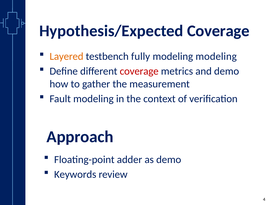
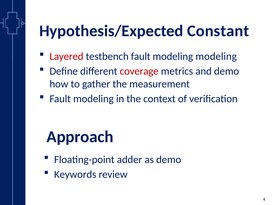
Hypothesis/Expected Coverage: Coverage -> Constant
Layered colour: orange -> red
testbench fully: fully -> fault
